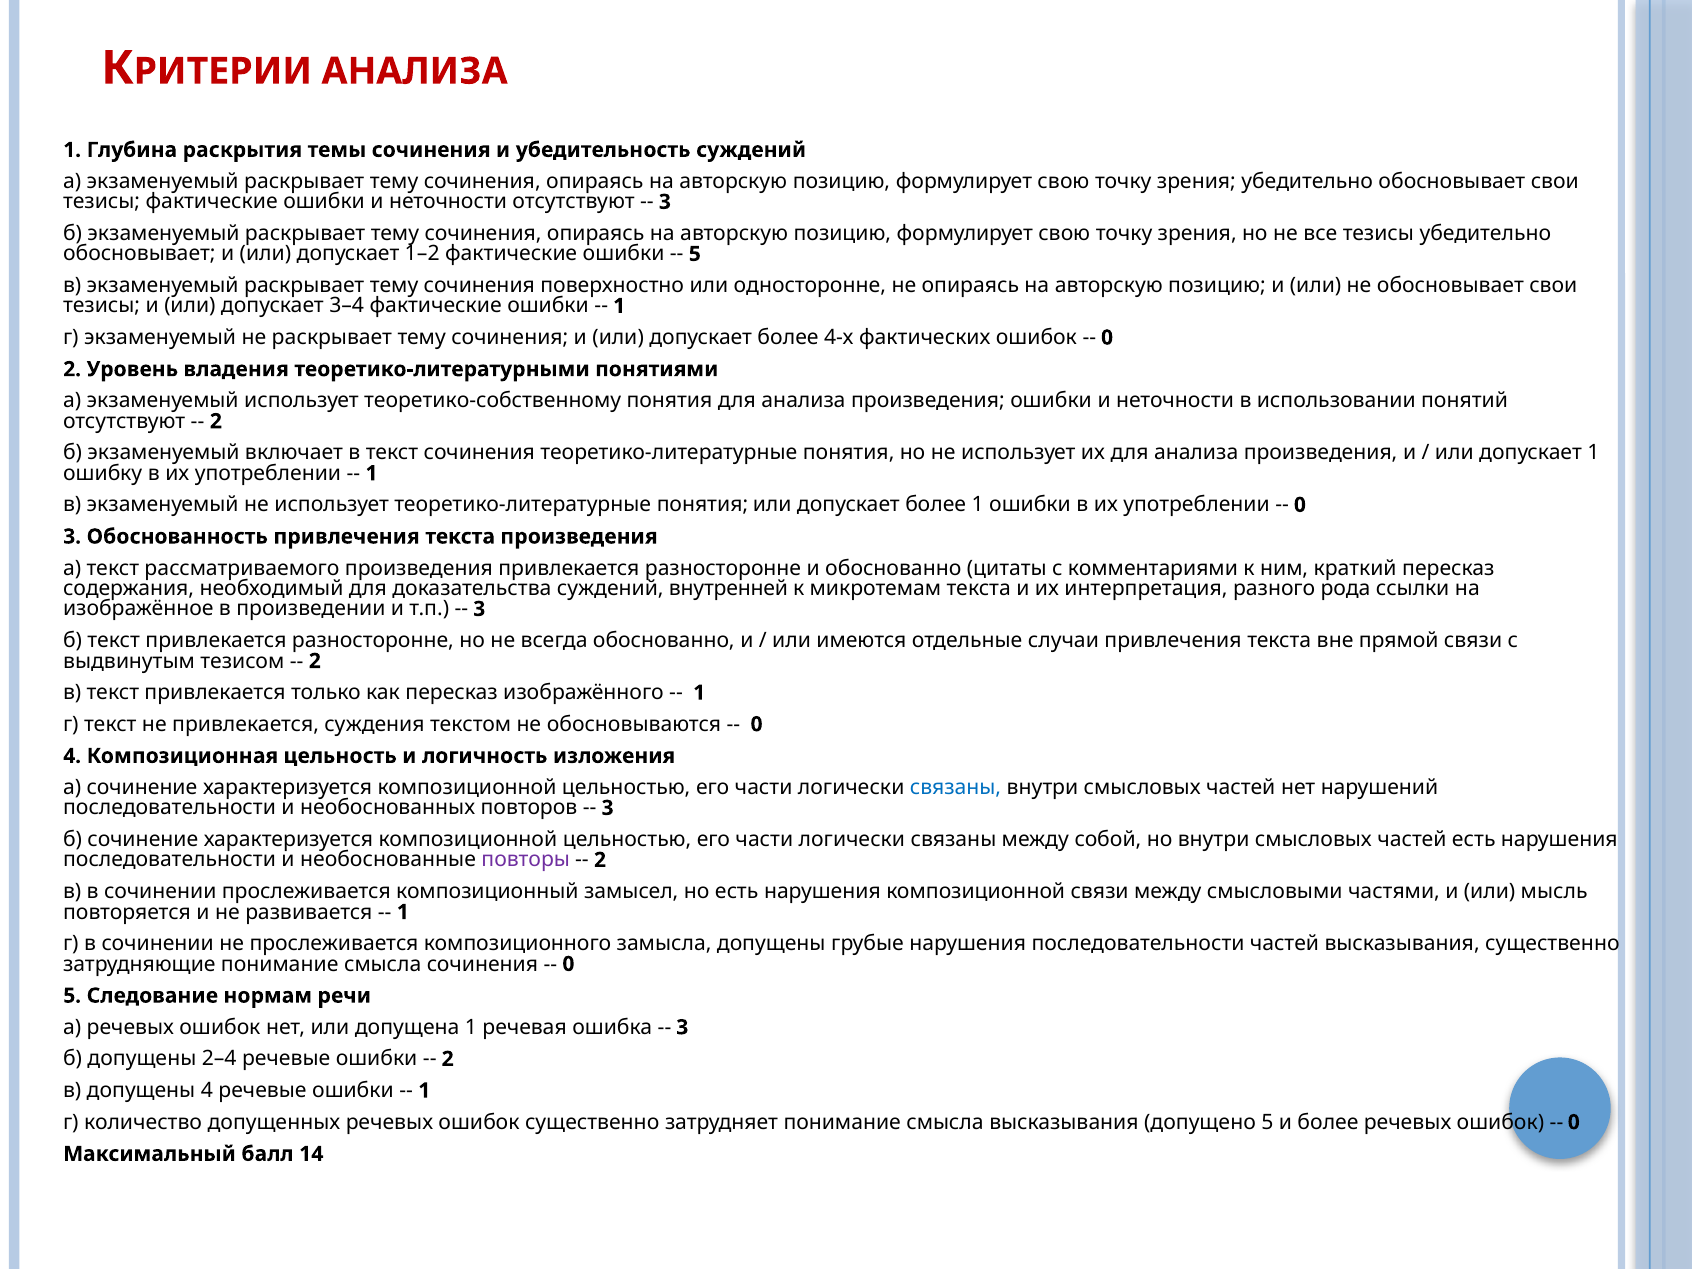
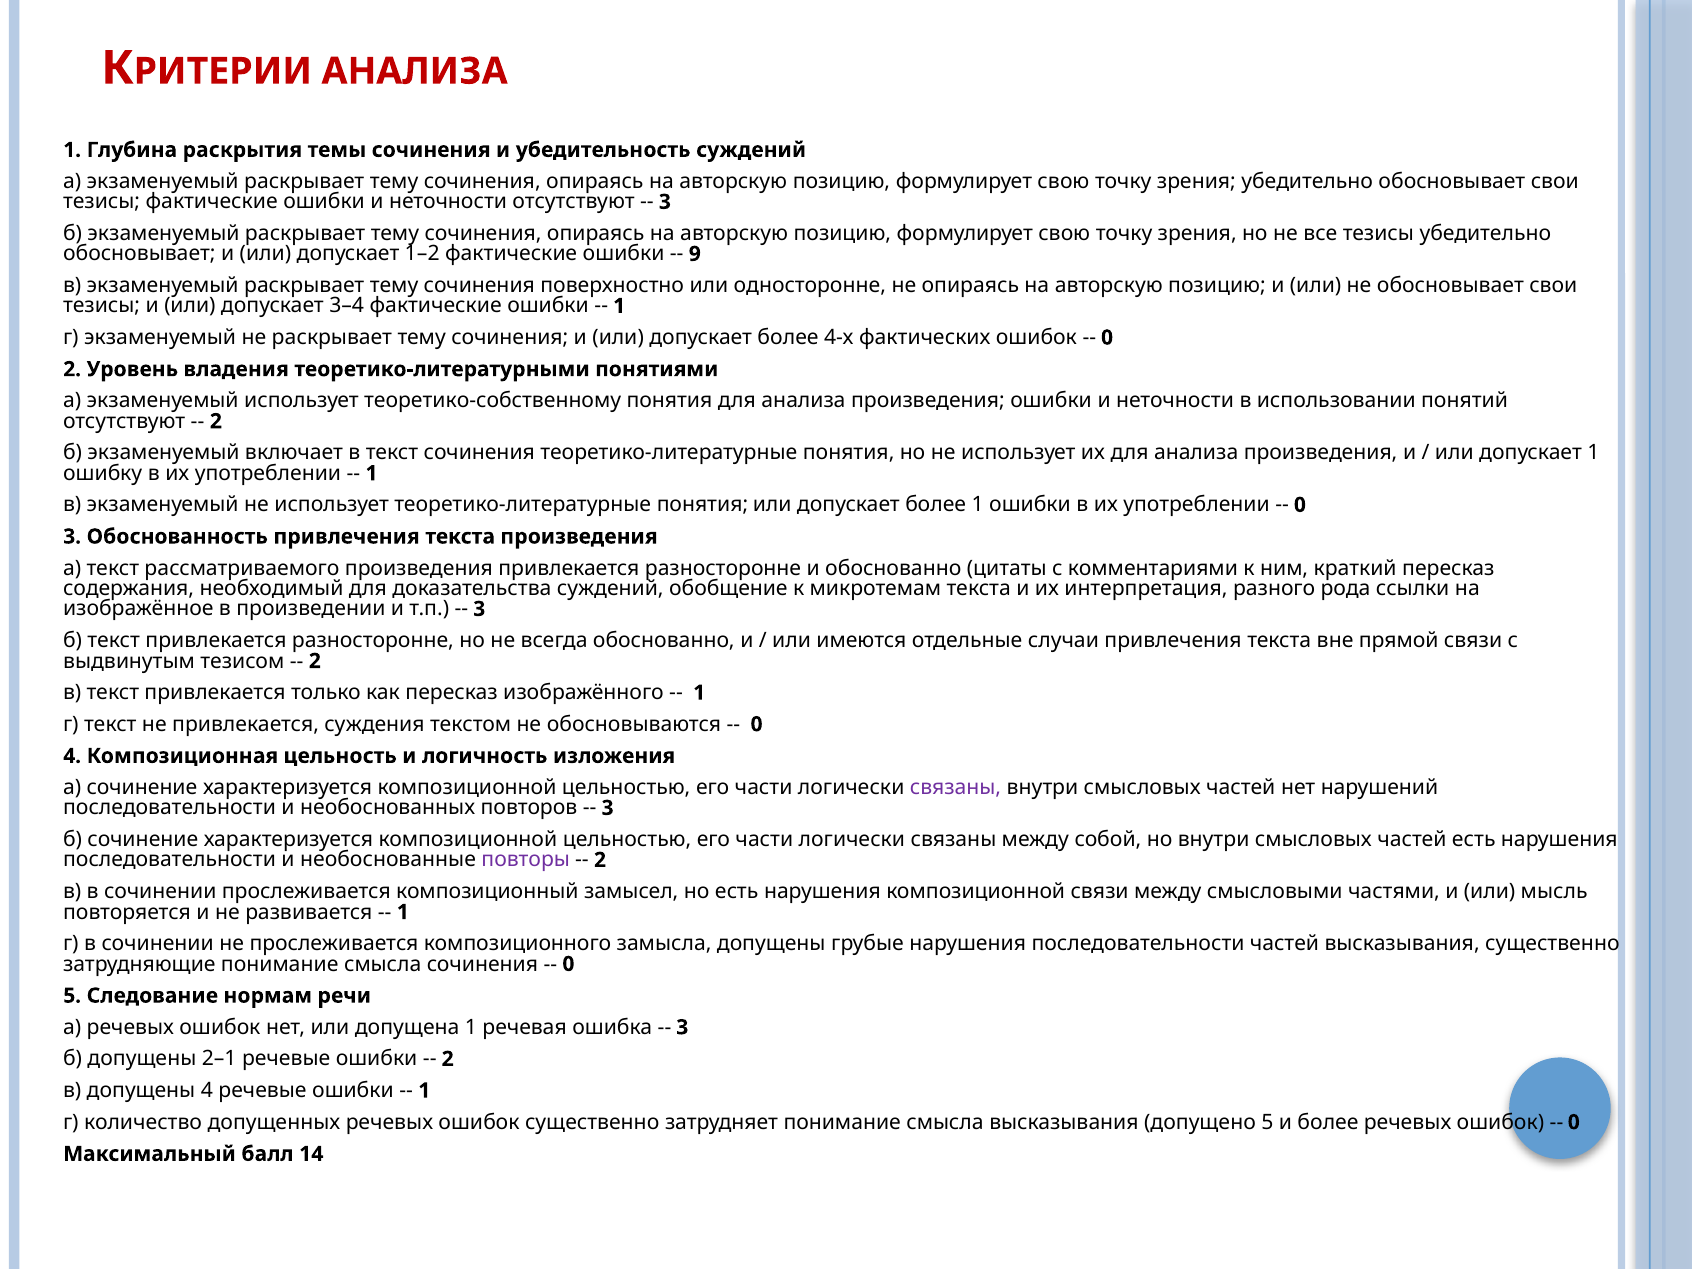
5 at (695, 254): 5 -> 9
внутренней: внутренней -> обобщение
связаны at (955, 788) colour: blue -> purple
2–4: 2–4 -> 2–1
